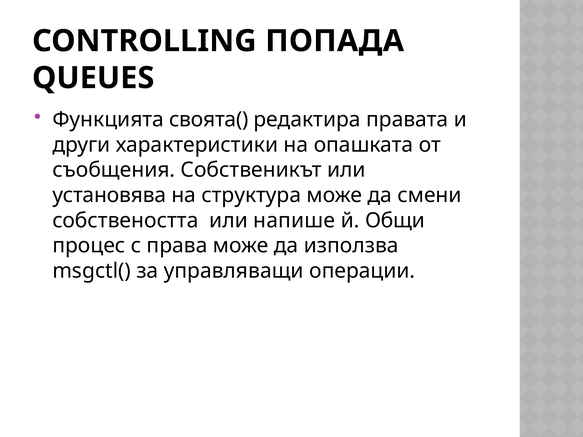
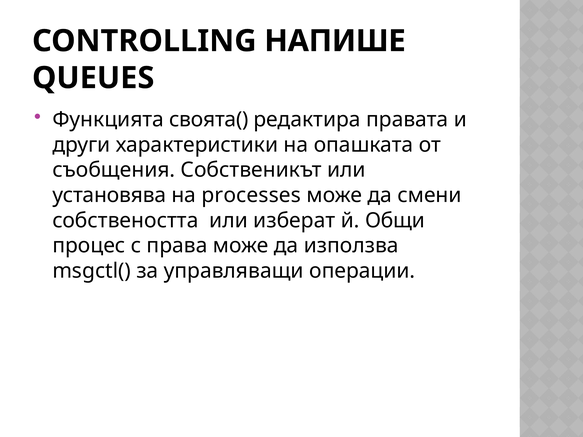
ПОПАДА: ПОПАДА -> НАПИШЕ
структура: структура -> processes
напише: напише -> изберат
